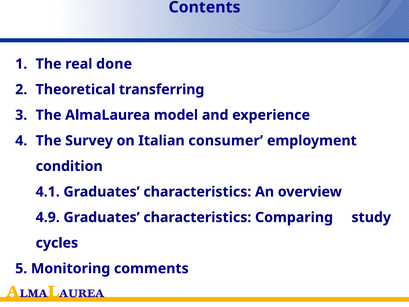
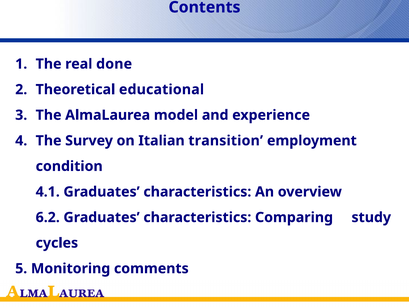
transferring: transferring -> educational
consumer: consumer -> transition
4.9: 4.9 -> 6.2
